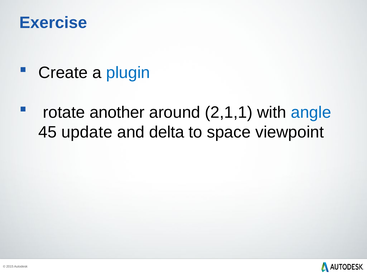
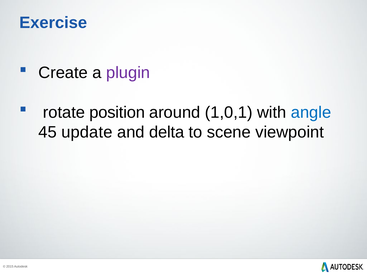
plugin colour: blue -> purple
another: another -> position
2,1,1: 2,1,1 -> 1,0,1
space: space -> scene
